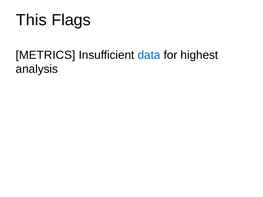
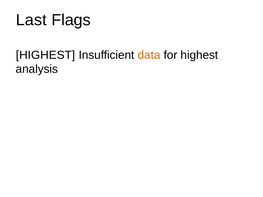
This: This -> Last
METRICS at (46, 55): METRICS -> HIGHEST
data colour: blue -> orange
